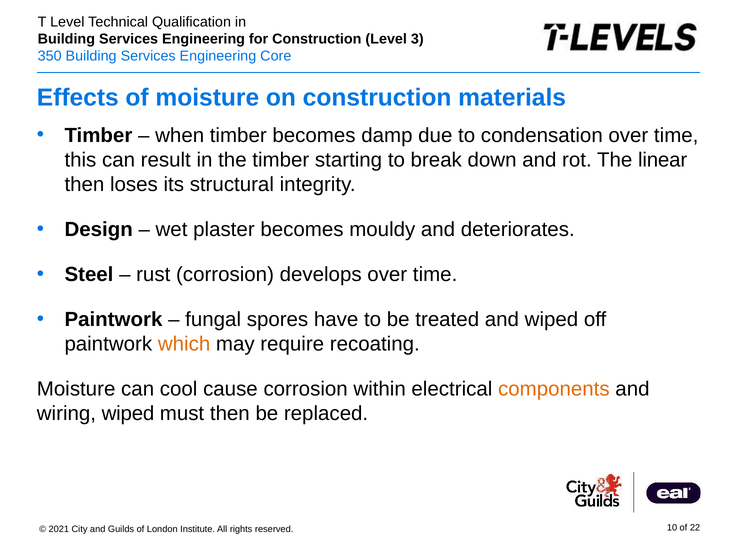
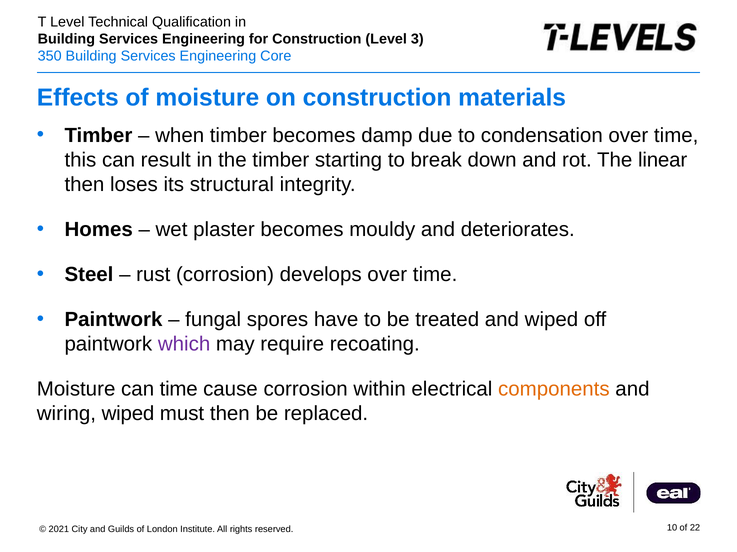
Design: Design -> Homes
which colour: orange -> purple
can cool: cool -> time
